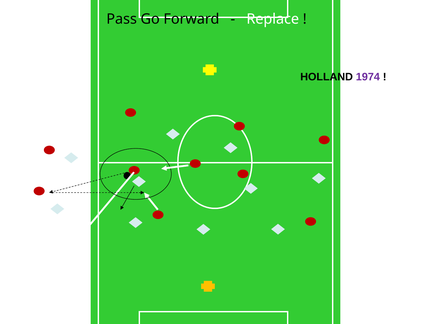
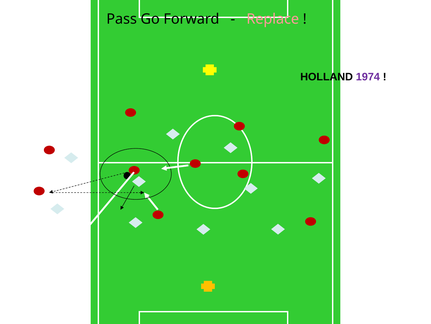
Replace colour: white -> pink
